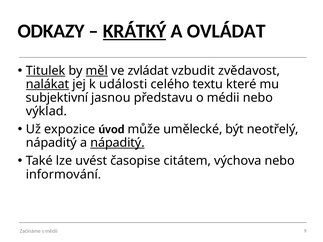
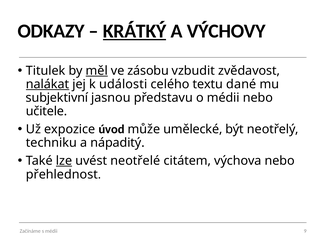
OVLÁDAT: OVLÁDAT -> VÝCHOVY
Titulek underline: present -> none
zvládat: zvládat -> zásobu
které: které -> dané
výklad: výklad -> učitele
nápaditý at (51, 143): nápaditý -> techniku
nápaditý at (118, 143) underline: present -> none
lze underline: none -> present
časopise: časopise -> neotřelé
informování: informování -> přehlednost
